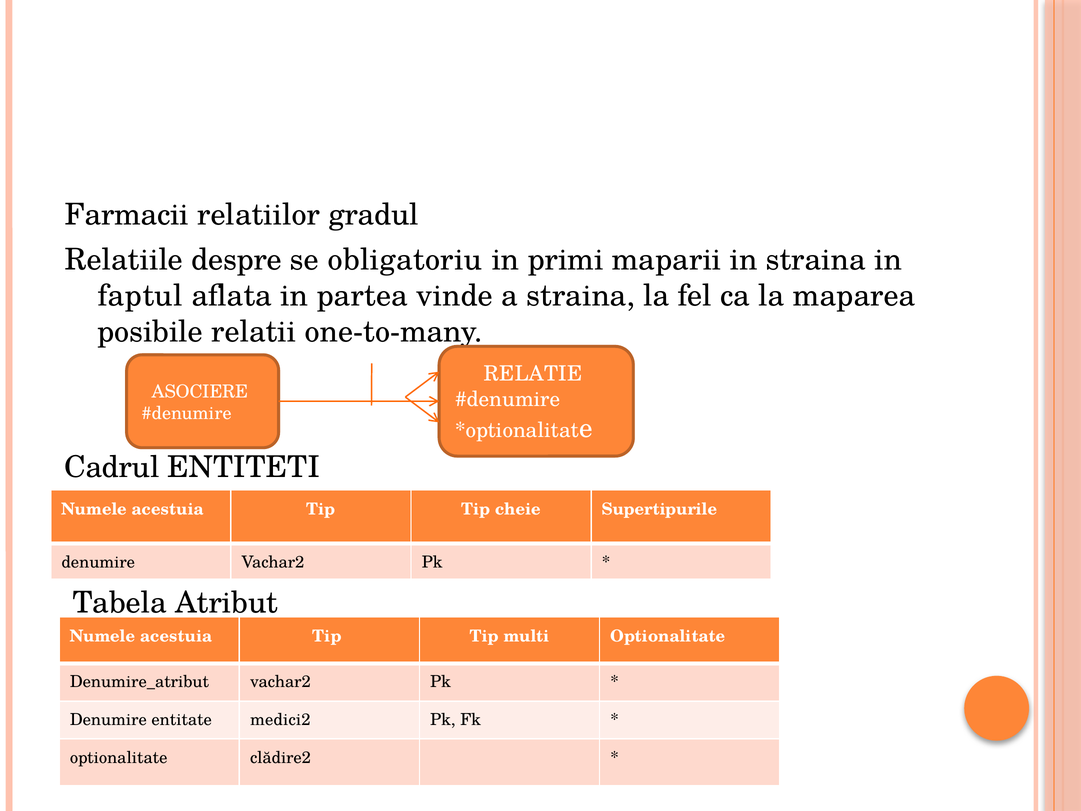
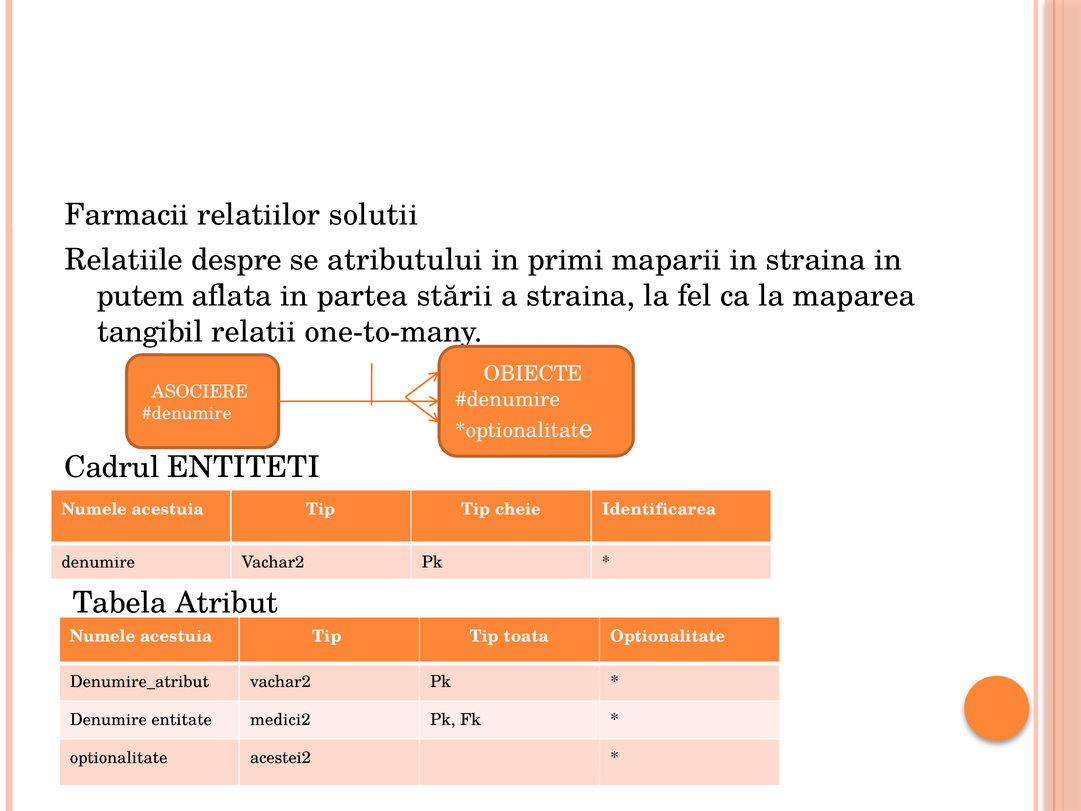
gradul: gradul -> solutii
obligatoriu: obligatoriu -> atributului
faptul: faptul -> putem
vinde: vinde -> stării
posibile: posibile -> tangibil
RELATIE: RELATIE -> OBIECTE
Supertipurile: Supertipurile -> Identificarea
multi: multi -> toata
clădire2: clădire2 -> acestei2
